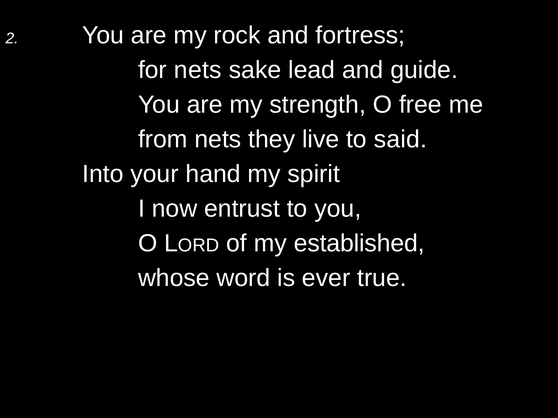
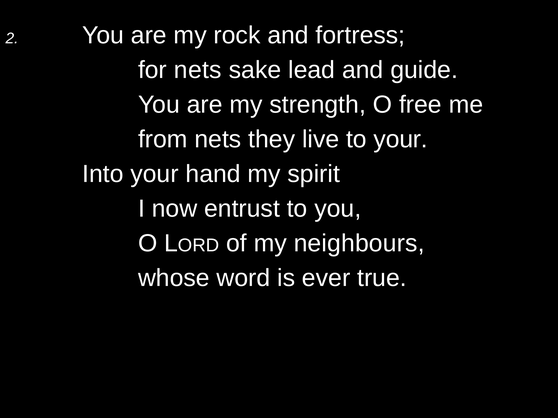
to said: said -> your
established: established -> neighbours
